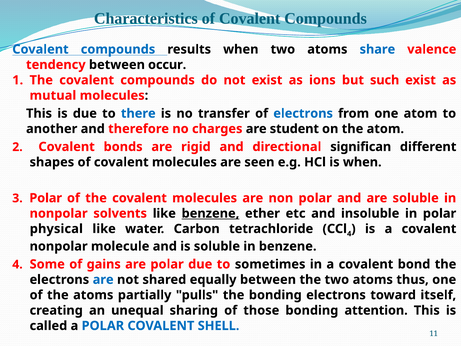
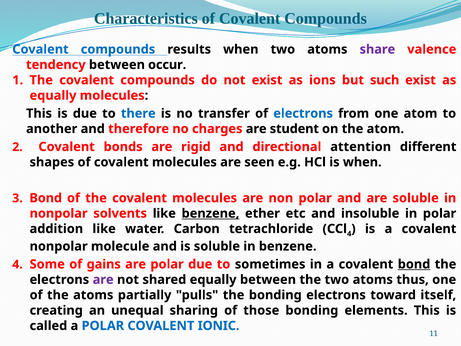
share colour: blue -> purple
mutual at (53, 95): mutual -> equally
significan: significan -> attention
Polar at (46, 198): Polar -> Bond
physical: physical -> addition
bond at (414, 264) underline: none -> present
are at (103, 279) colour: blue -> purple
attention: attention -> elements
SHELL: SHELL -> IONIC
